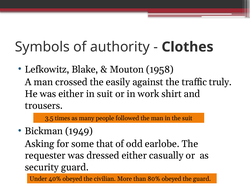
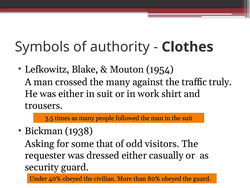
1958: 1958 -> 1954
the easily: easily -> many
1949: 1949 -> 1938
earlobe: earlobe -> visitors
